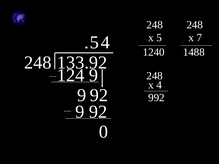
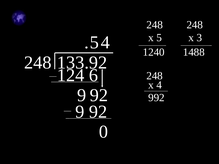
7: 7 -> 3
124 9: 9 -> 6
